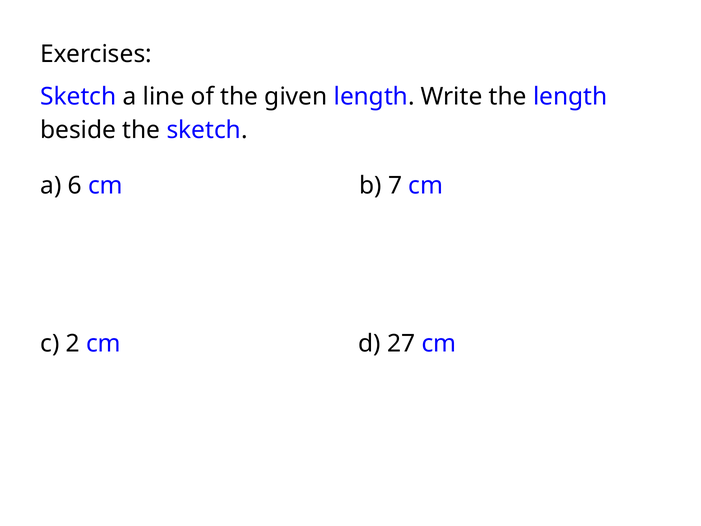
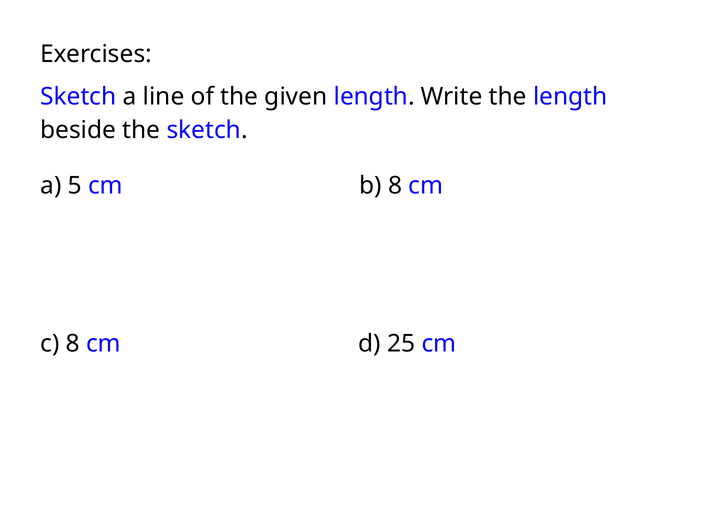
6: 6 -> 5
b 7: 7 -> 8
c 2: 2 -> 8
27: 27 -> 25
